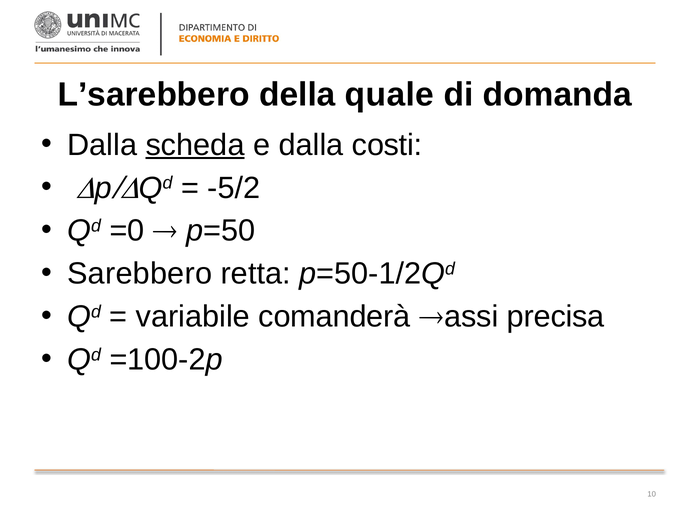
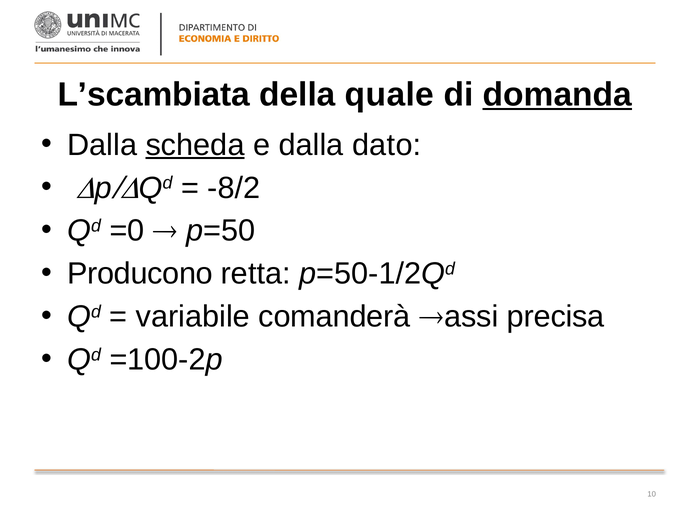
L’sarebbero: L’sarebbero -> L’scambiata
domanda underline: none -> present
costi: costi -> dato
-5/2: -5/2 -> -8/2
Sarebbero: Sarebbero -> Producono
